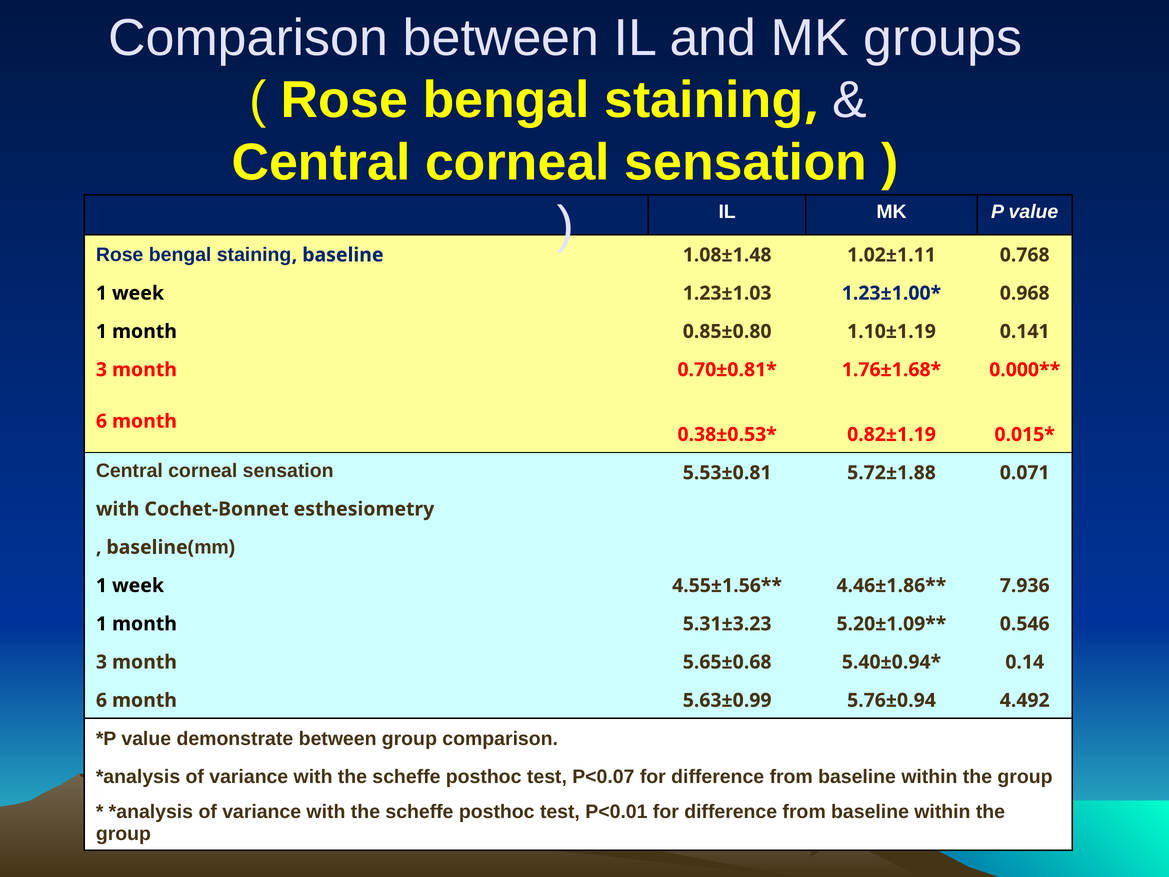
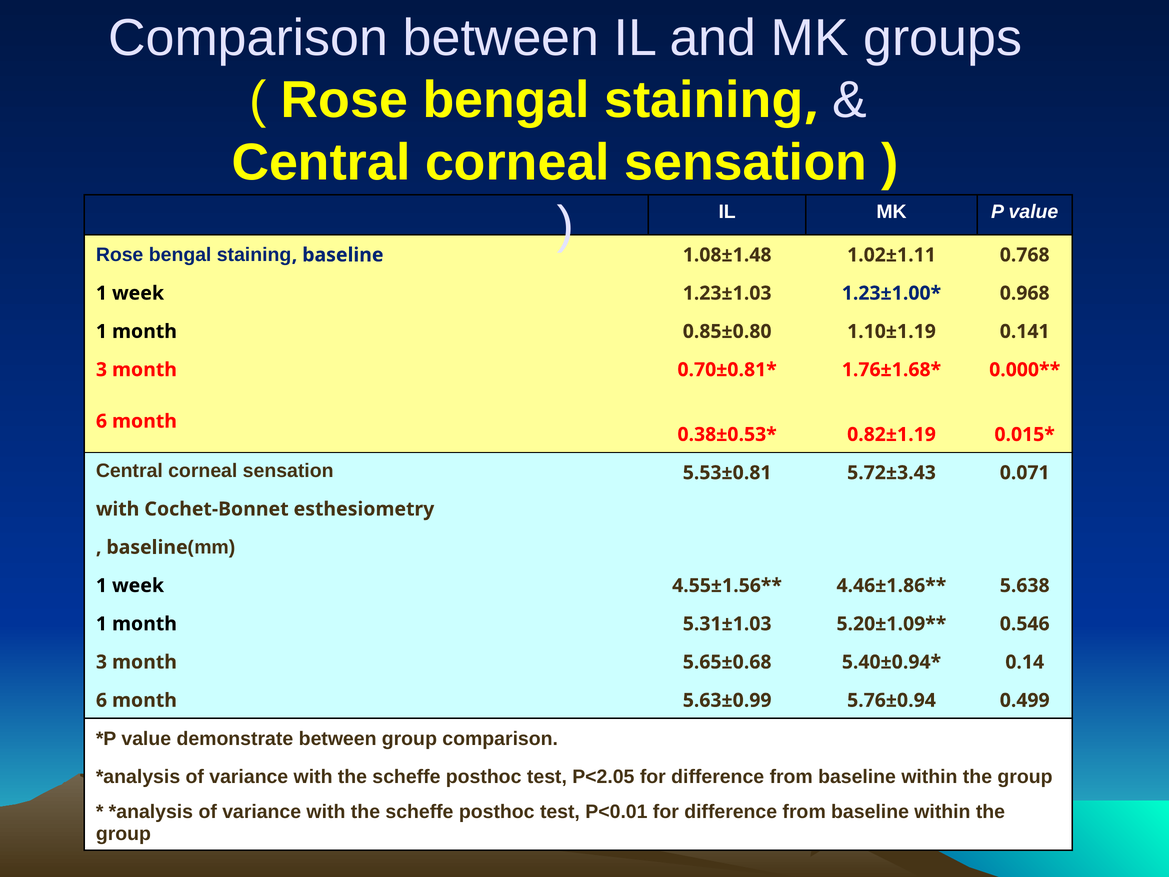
5.72±1.88: 5.72±1.88 -> 5.72±3.43
7.936: 7.936 -> 5.638
5.31±3.23: 5.31±3.23 -> 5.31±1.03
4.492: 4.492 -> 0.499
P<0.07: P<0.07 -> P<2.05
